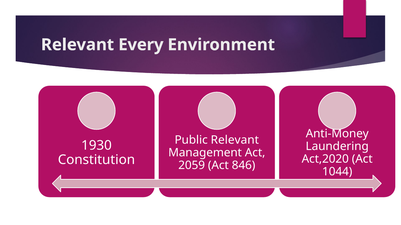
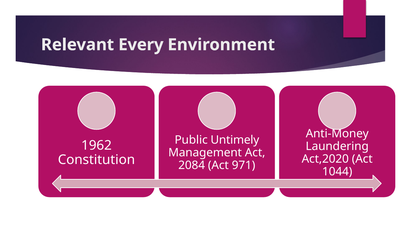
Public Relevant: Relevant -> Untimely
1930: 1930 -> 1962
2059: 2059 -> 2084
846: 846 -> 971
